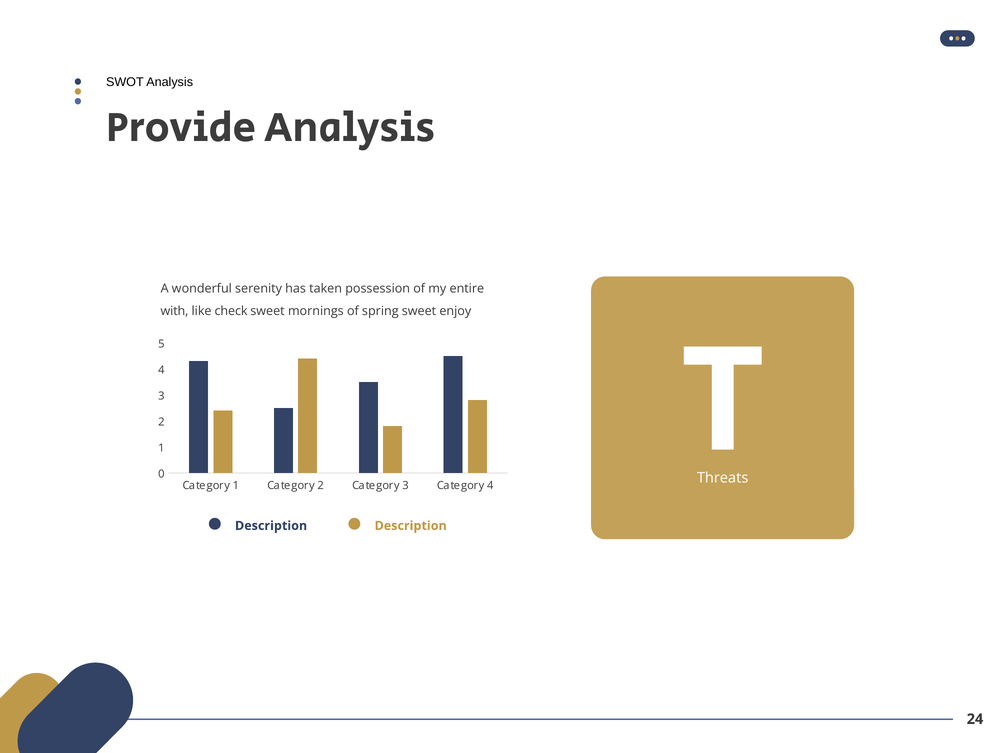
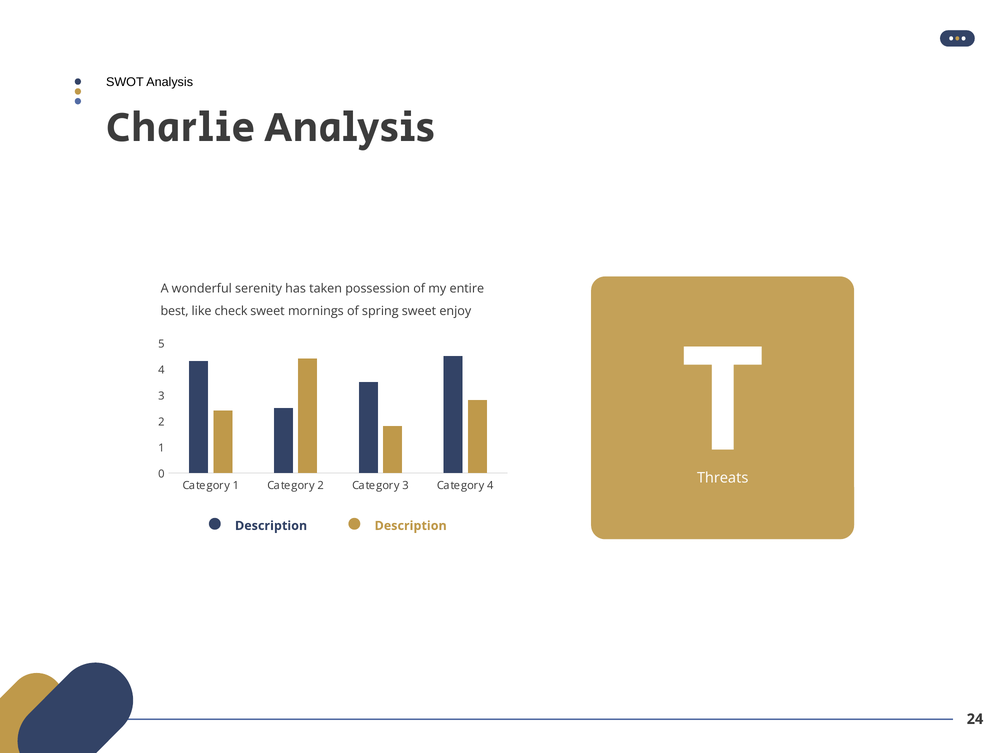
Provide: Provide -> Charlie
with: with -> best
